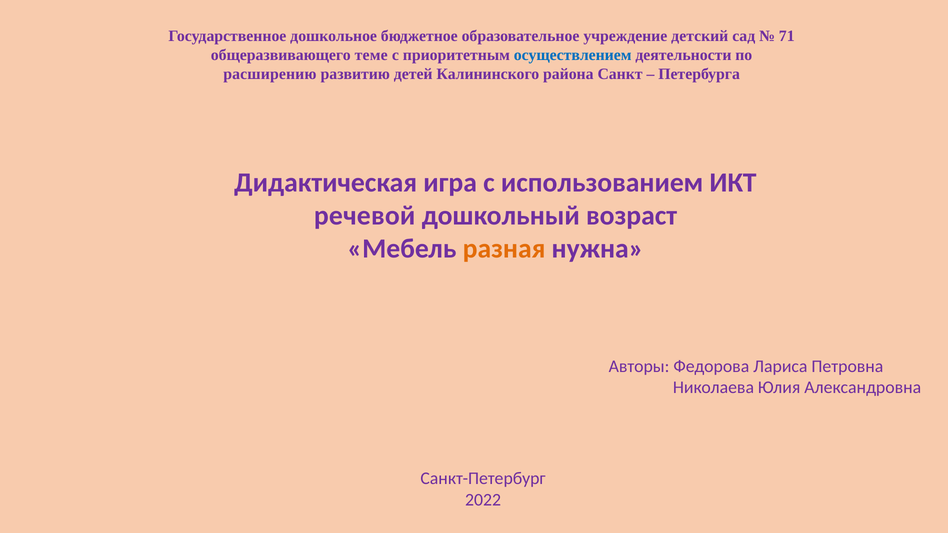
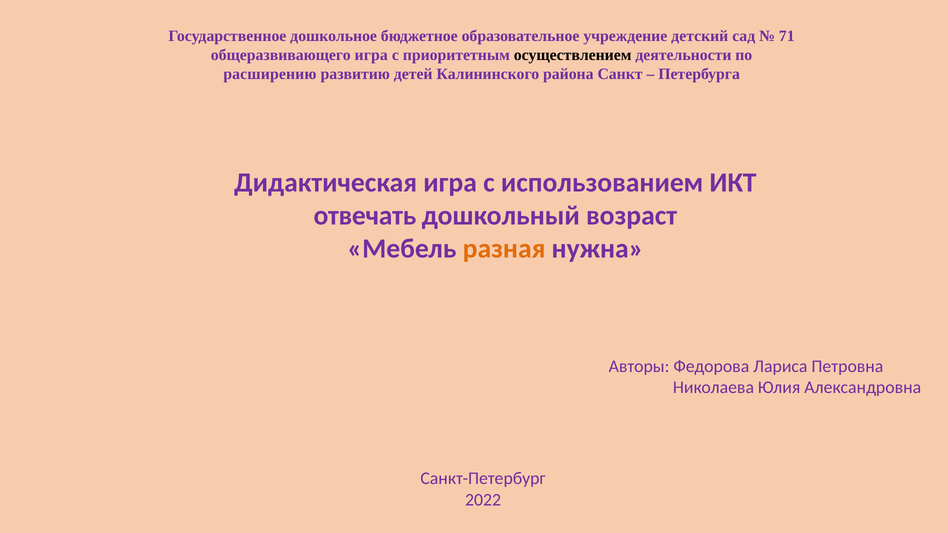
общеразвивающего теме: теме -> игра
осуществлением colour: blue -> black
речевой: речевой -> отвечать
